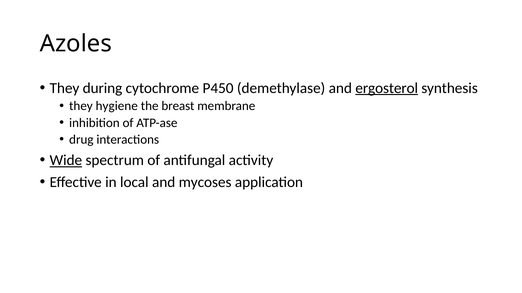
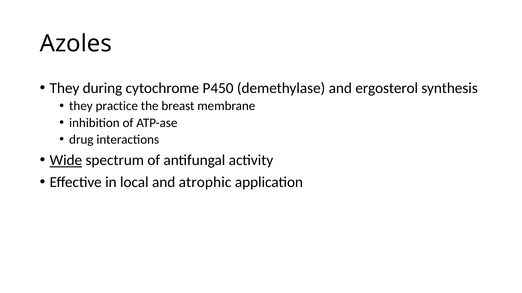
ergosterol underline: present -> none
hygiene: hygiene -> practice
mycoses: mycoses -> atrophic
